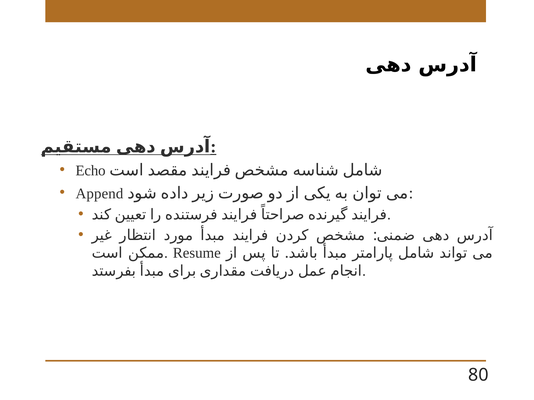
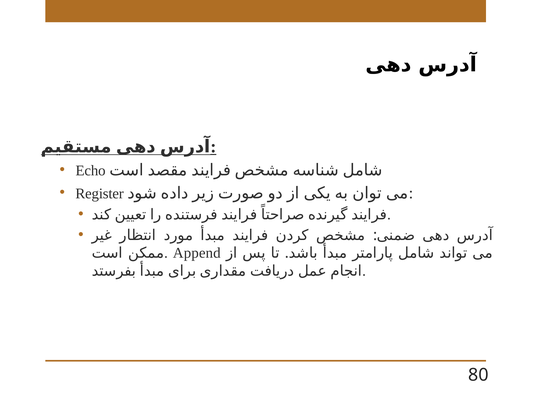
Append: Append -> Register
Resume: Resume -> Append
